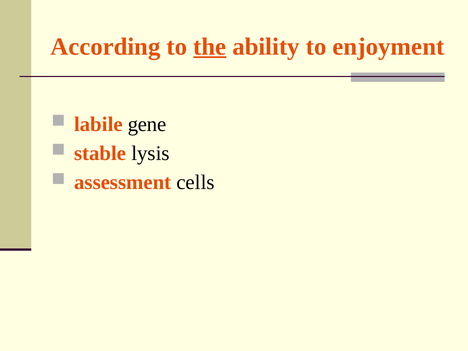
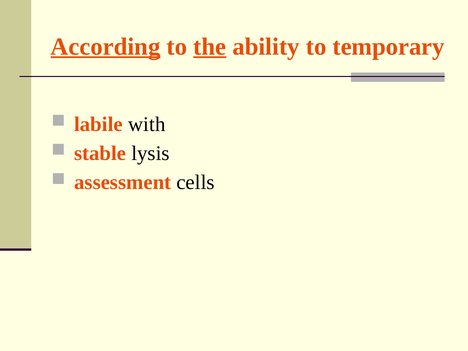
According underline: none -> present
enjoyment: enjoyment -> temporary
gene: gene -> with
